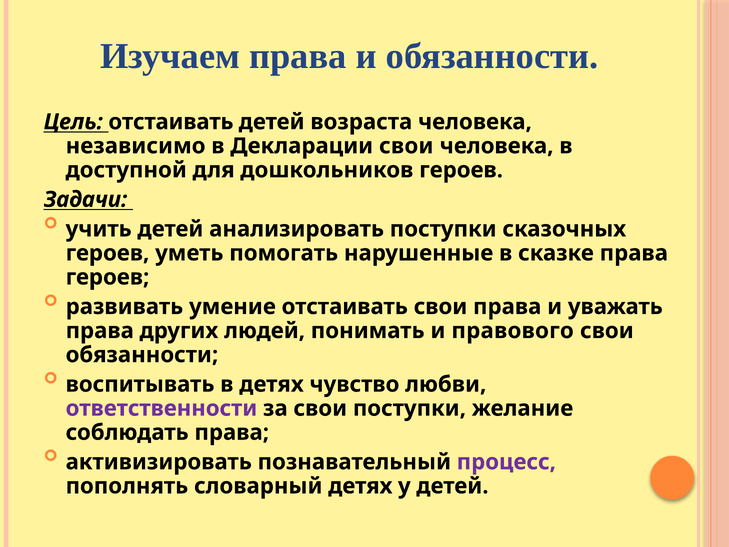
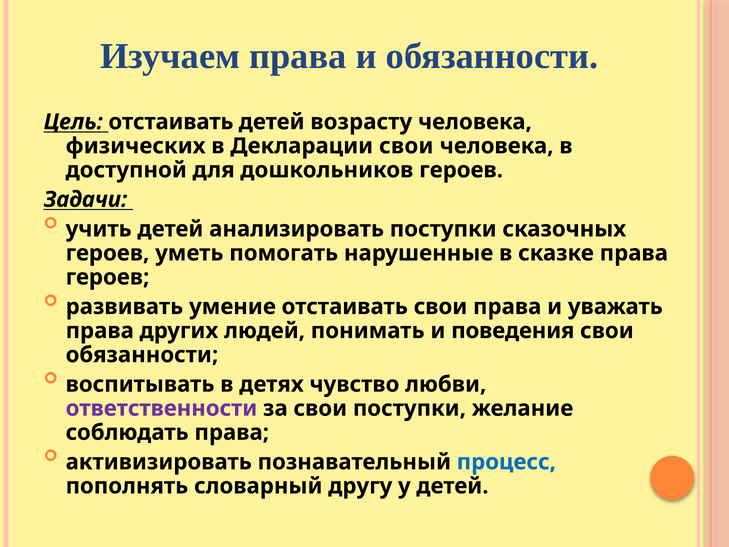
возраста: возраста -> возрасту
независимо: независимо -> физических
правового: правового -> поведения
процесс colour: purple -> blue
словарный детях: детях -> другу
